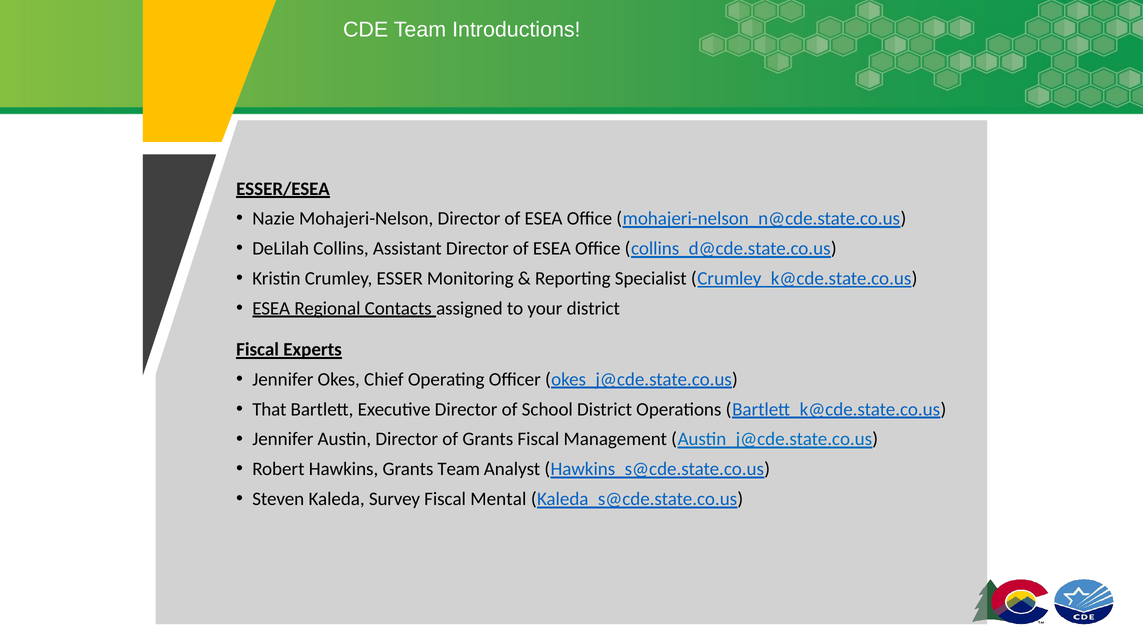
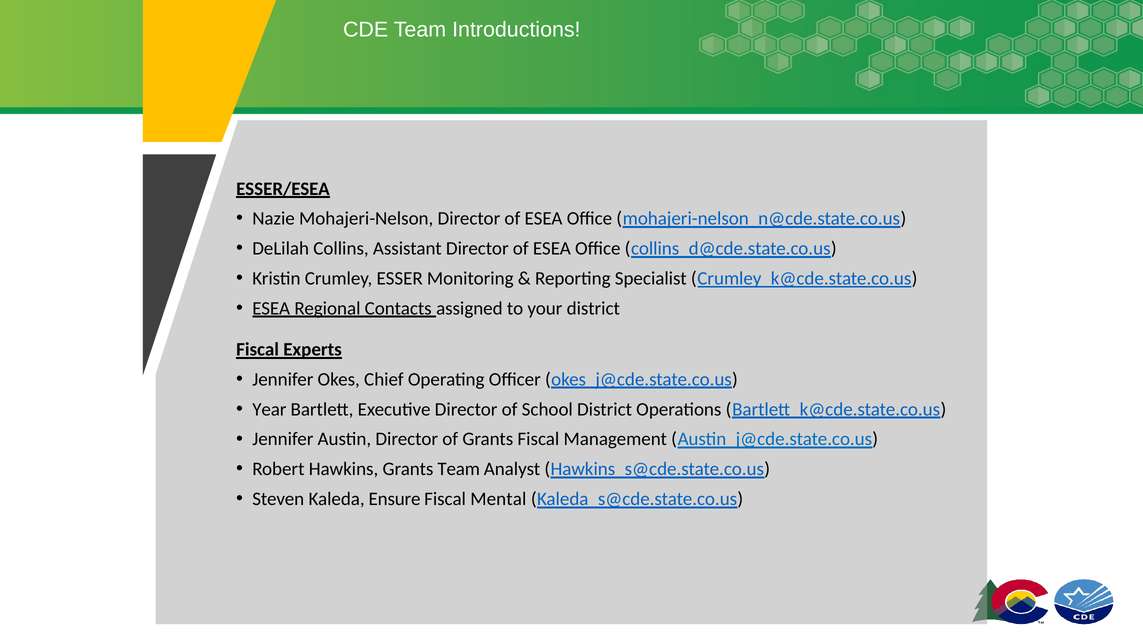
That: That -> Year
Survey: Survey -> Ensure
